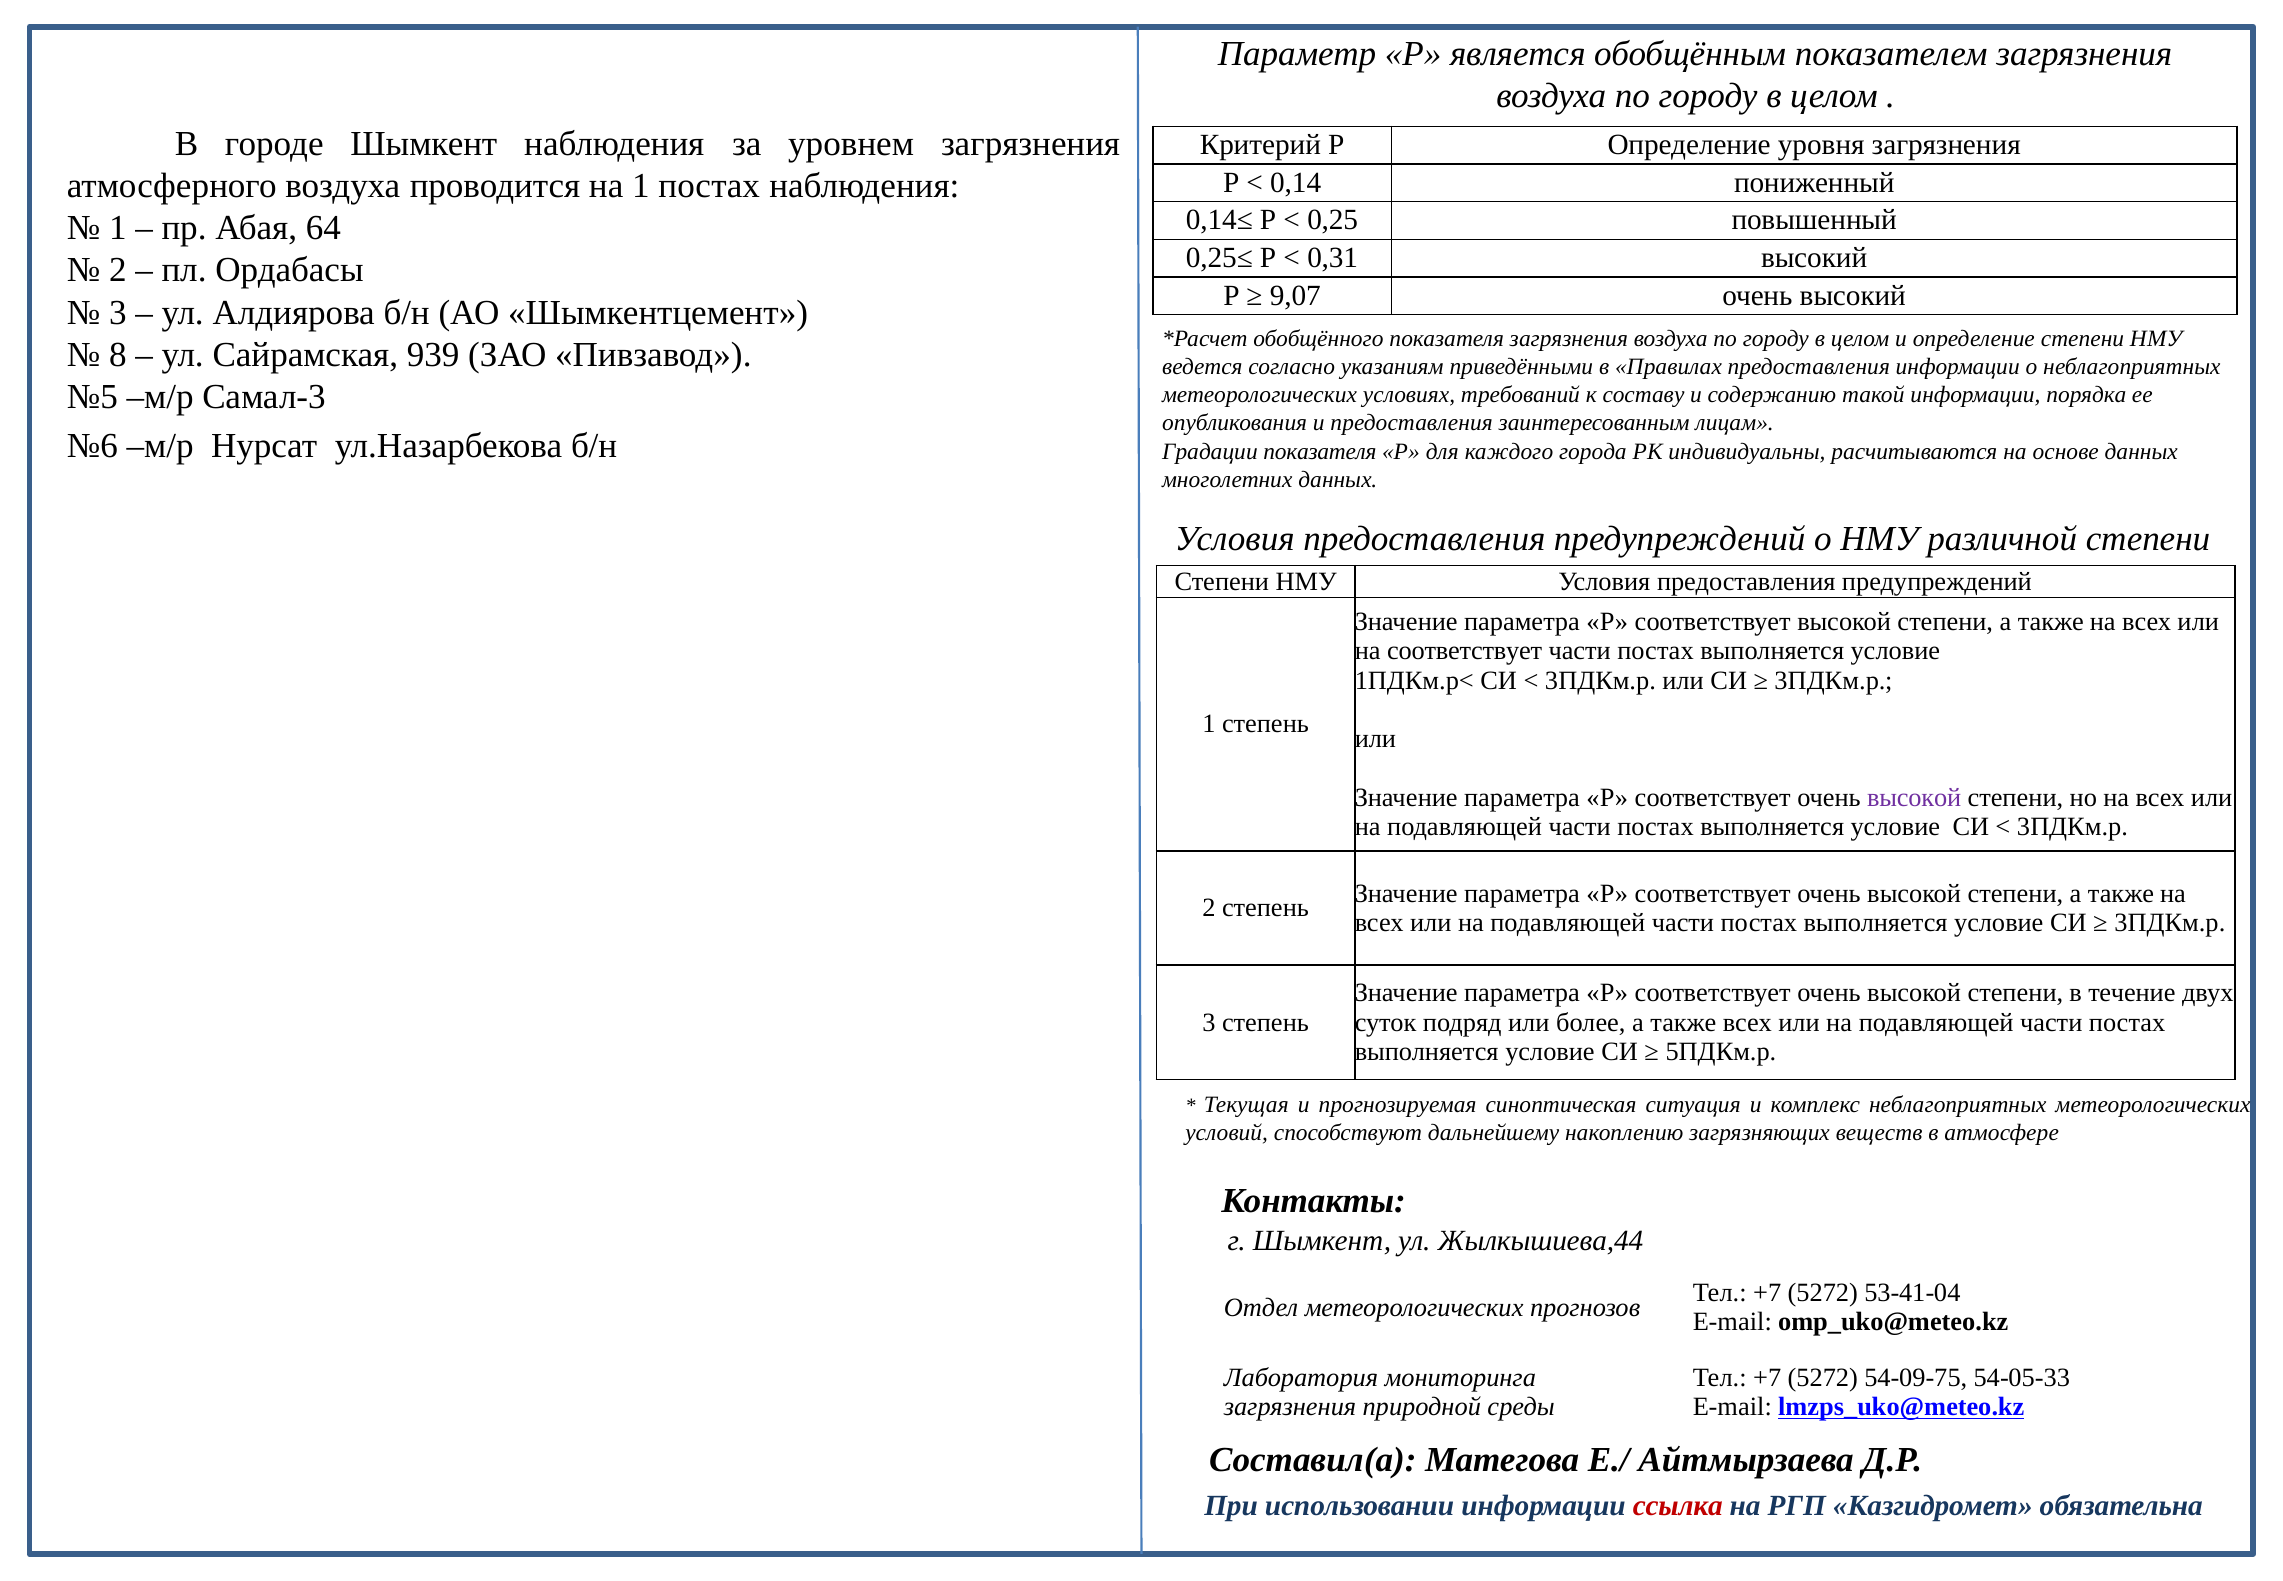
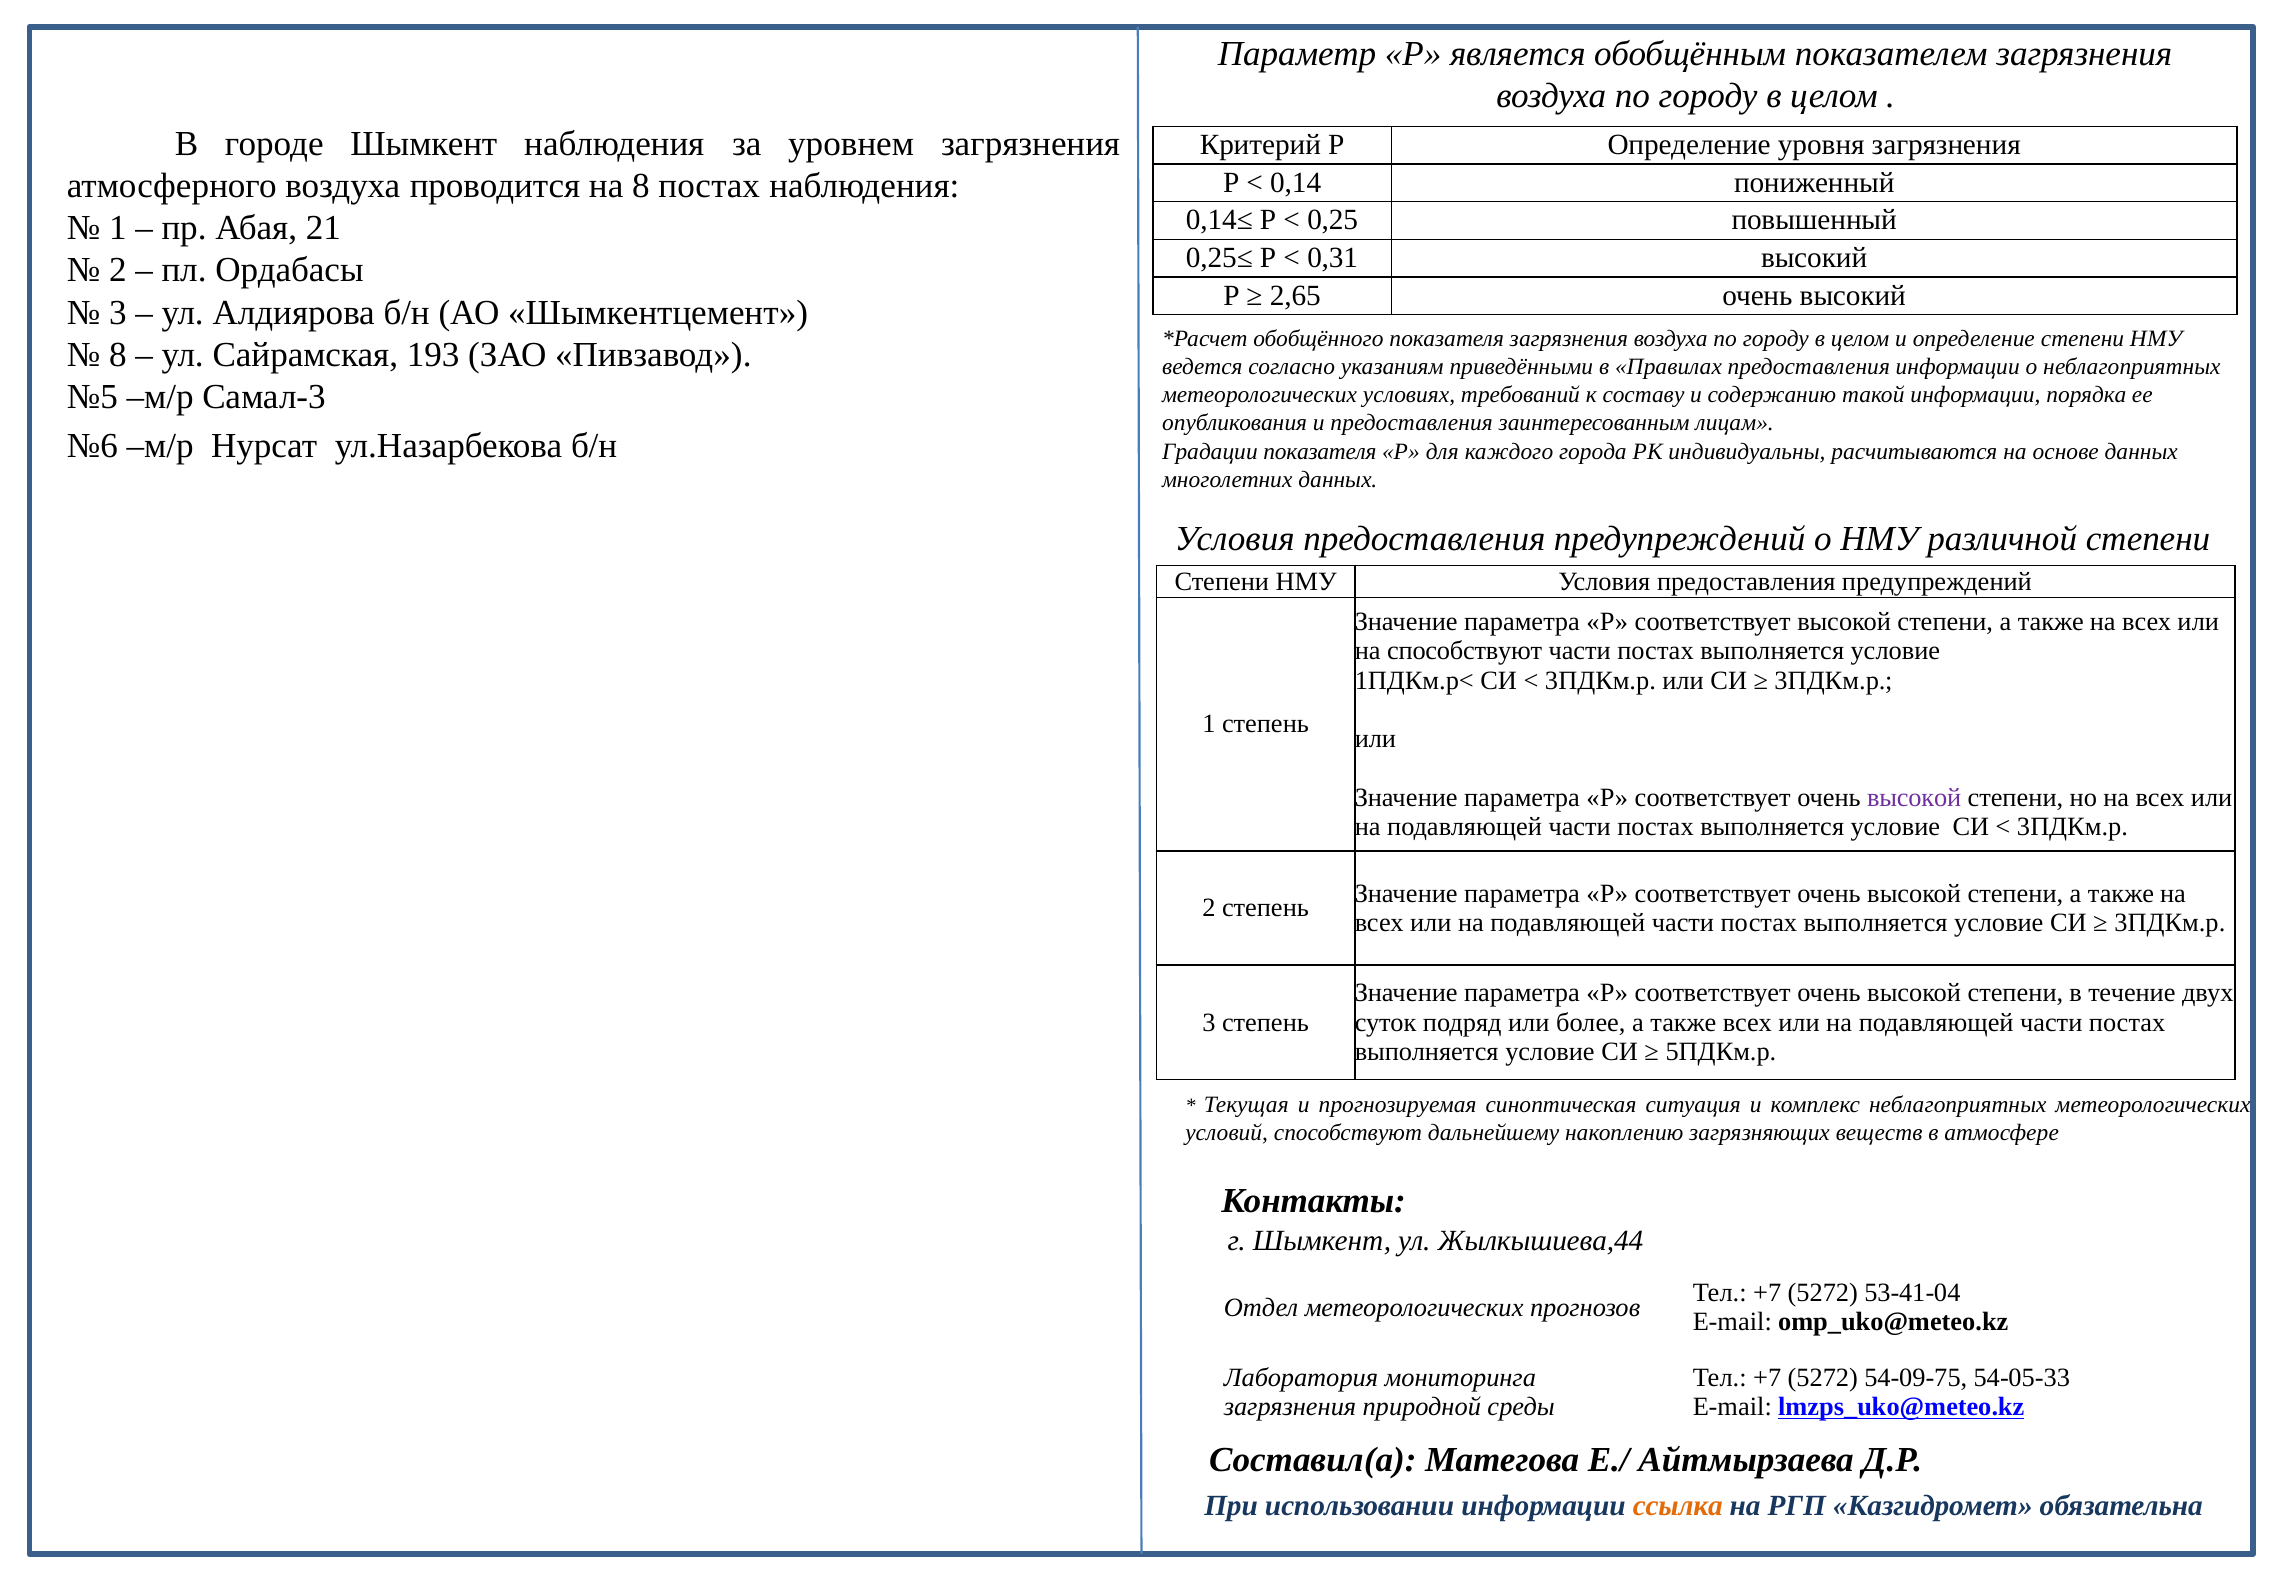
на 1: 1 -> 8
64: 64 -> 21
9,07: 9,07 -> 2,65
939: 939 -> 193
на соответствует: соответствует -> способствуют
ссылка colour: red -> orange
